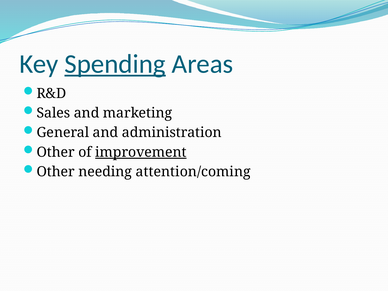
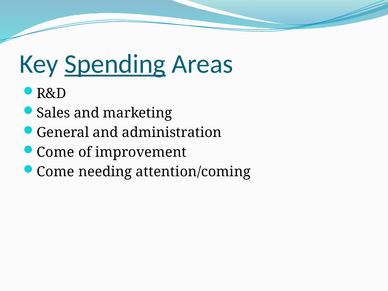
Other at (56, 152): Other -> Come
improvement underline: present -> none
Other at (56, 172): Other -> Come
